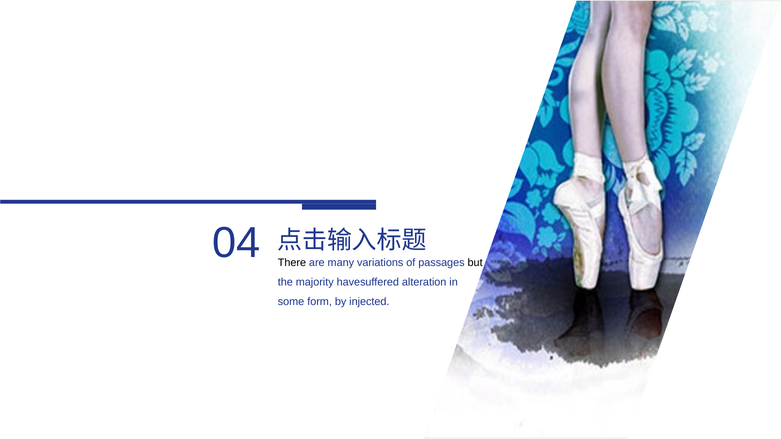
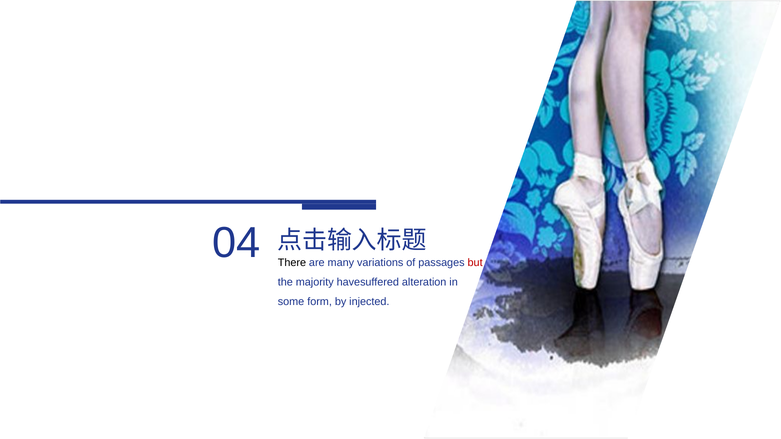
but colour: black -> red
